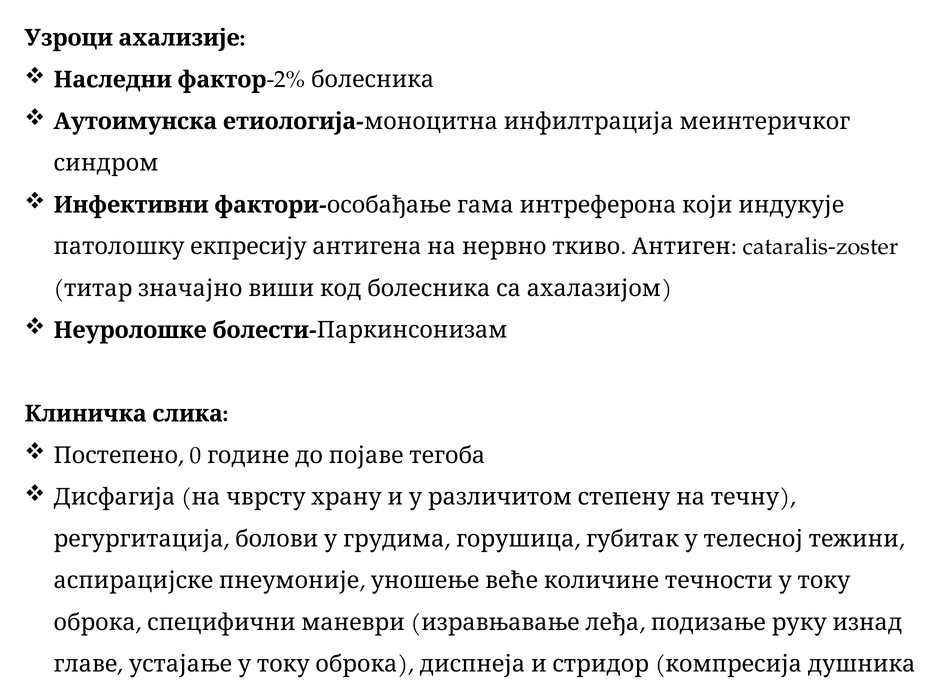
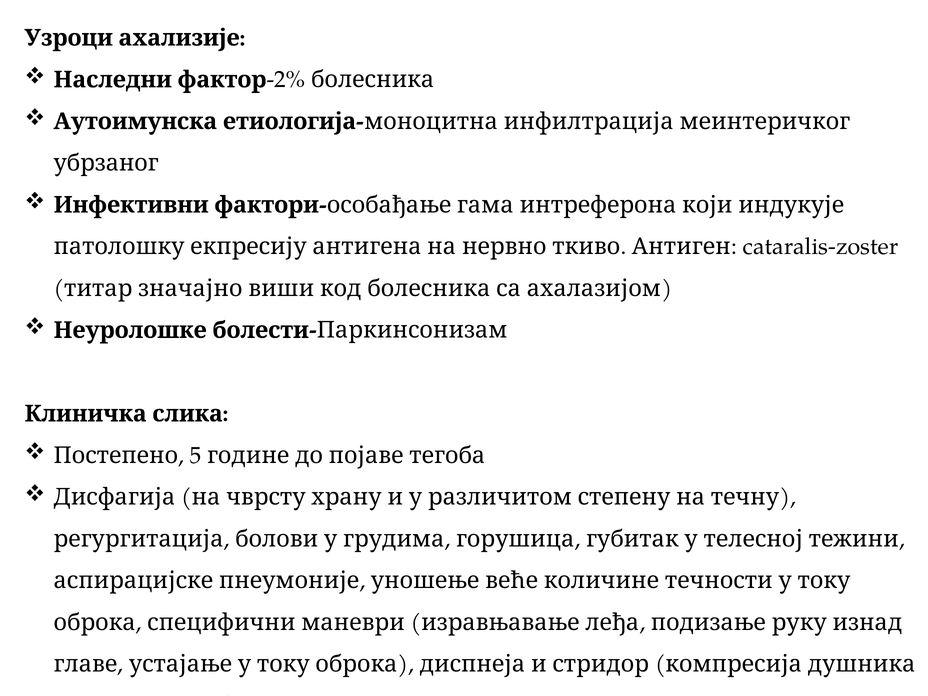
синдром: синдром -> убрзаног
0: 0 -> 5
